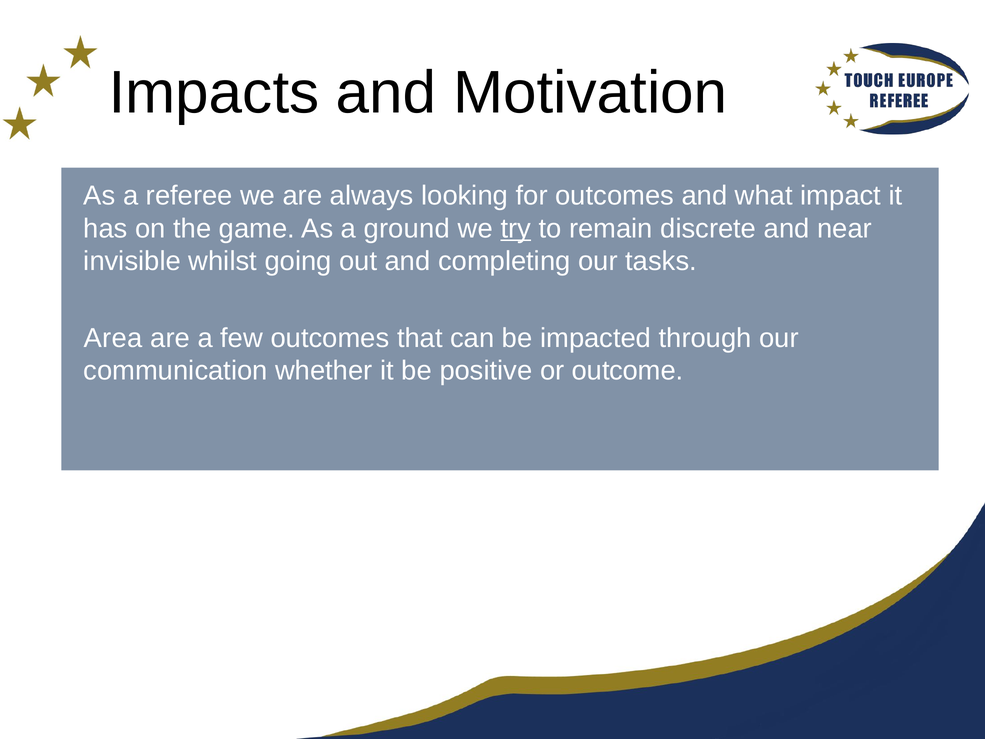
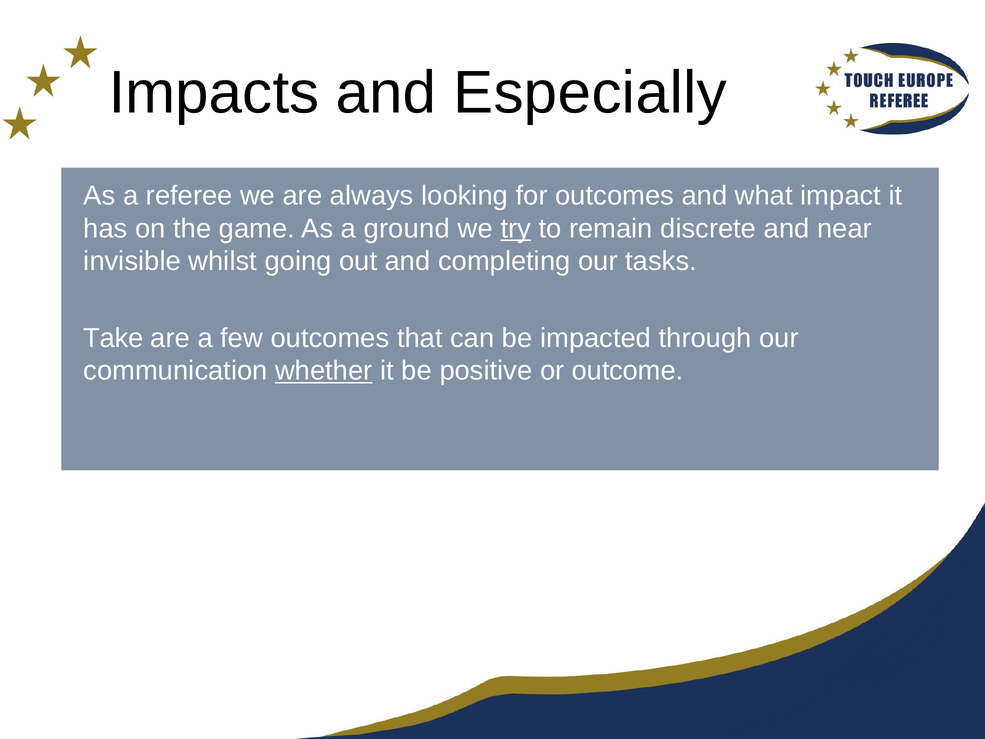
Motivation: Motivation -> Especially
Area: Area -> Take
whether underline: none -> present
